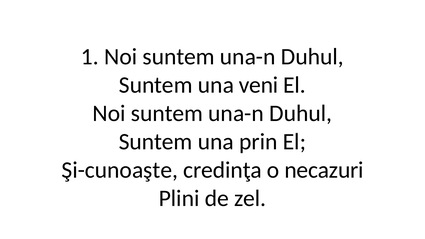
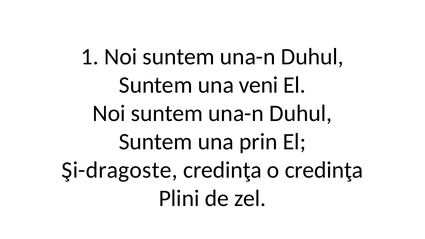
Şi-cunoaşte: Şi-cunoaşte -> Şi-dragoste
o necazuri: necazuri -> credinţa
